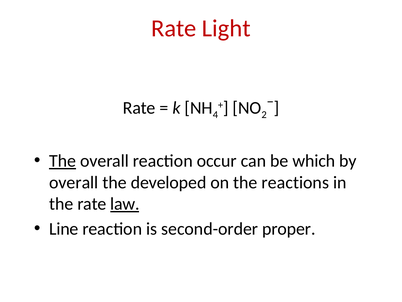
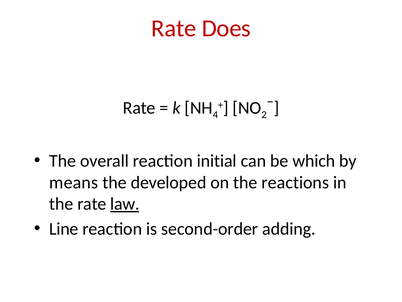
Light: Light -> Does
The at (63, 161) underline: present -> none
occur: occur -> initial
overall at (74, 182): overall -> means
proper: proper -> adding
